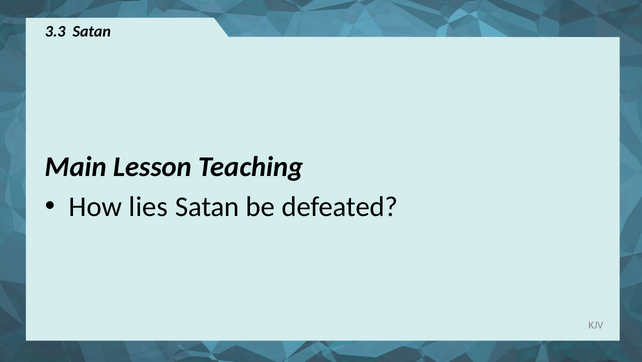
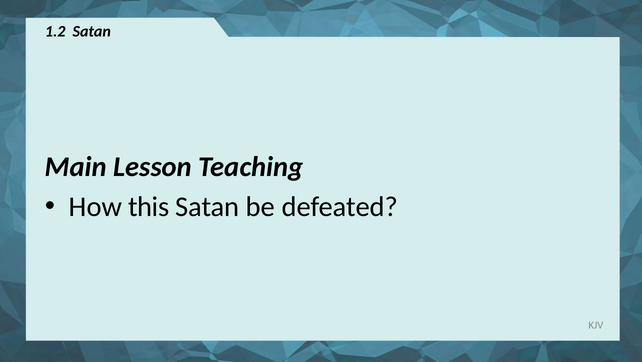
3.3: 3.3 -> 1.2
lies: lies -> this
